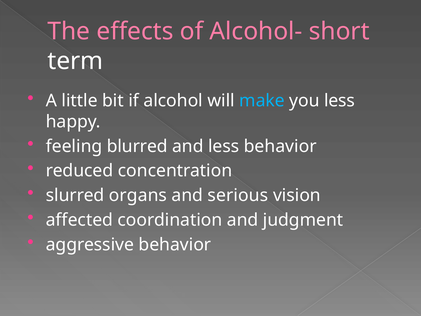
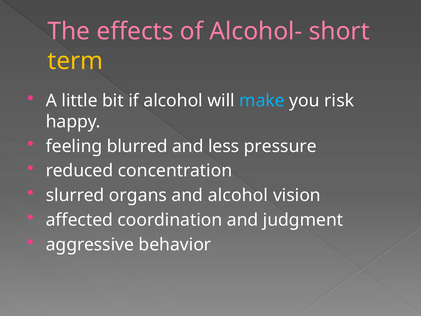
term colour: white -> yellow
you less: less -> risk
less behavior: behavior -> pressure
and serious: serious -> alcohol
